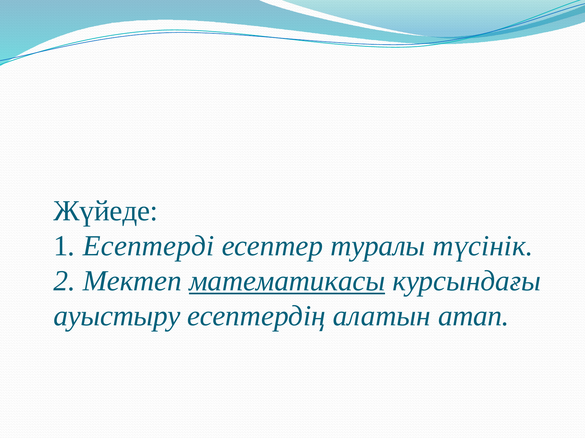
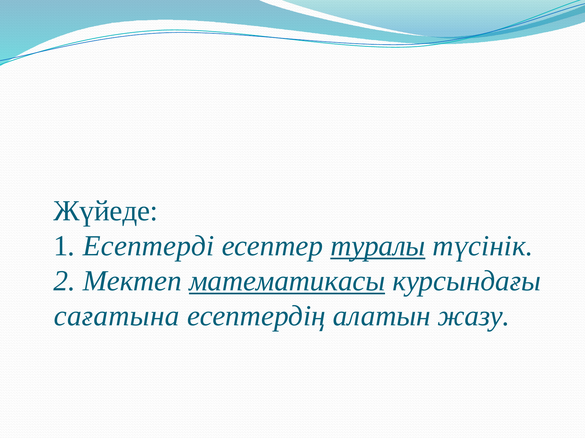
туралы underline: none -> present
ауыстыру: ауыстыру -> сағатына
атап: атап -> жазу
